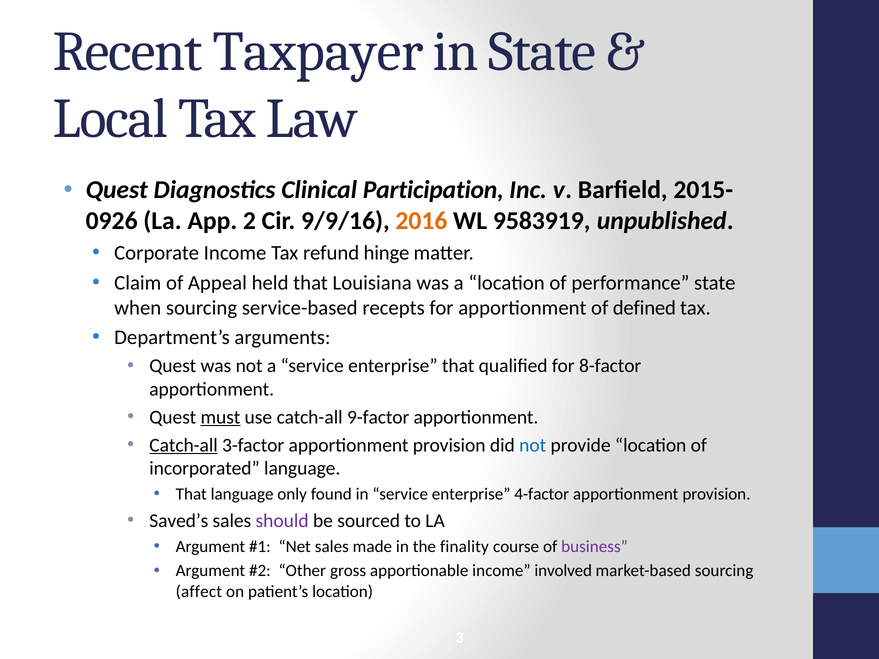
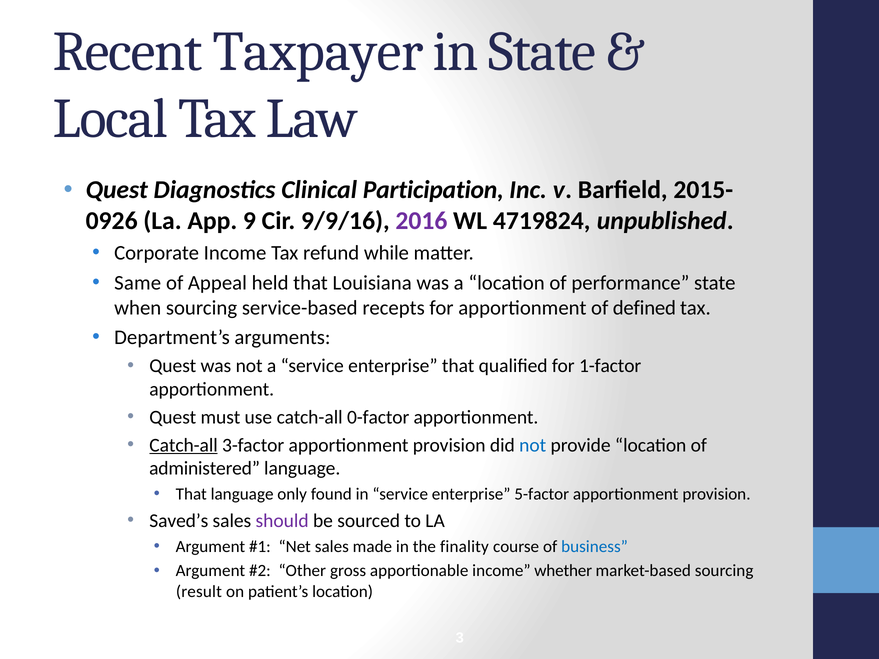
2: 2 -> 9
2016 colour: orange -> purple
9583919: 9583919 -> 4719824
hinge: hinge -> while
Claim: Claim -> Same
8-factor: 8-factor -> 1-factor
must underline: present -> none
9-factor: 9-factor -> 0-factor
incorporated: incorporated -> administered
4-factor: 4-factor -> 5-factor
business colour: purple -> blue
involved: involved -> whether
affect: affect -> result
